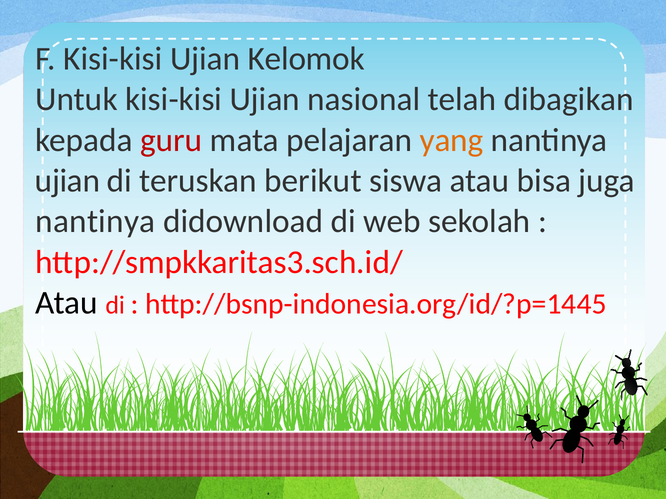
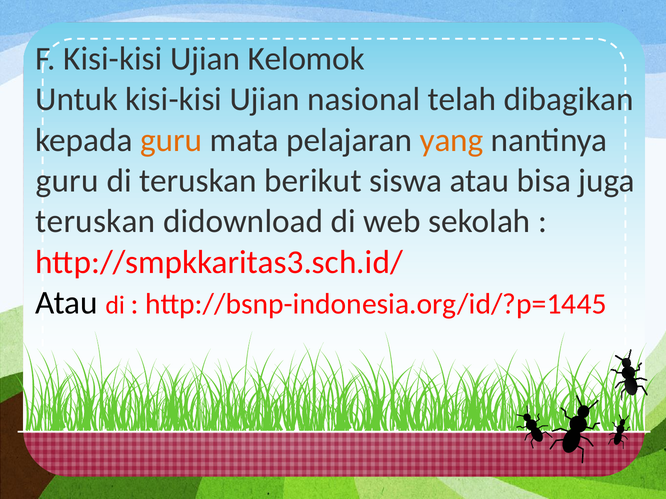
guru at (171, 140) colour: red -> orange
ujian at (67, 181): ujian -> guru
nantinya at (95, 222): nantinya -> teruskan
